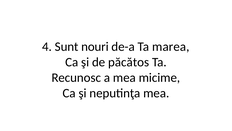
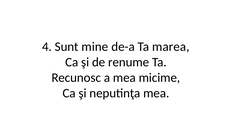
nouri: nouri -> mine
păcătos: păcătos -> renume
